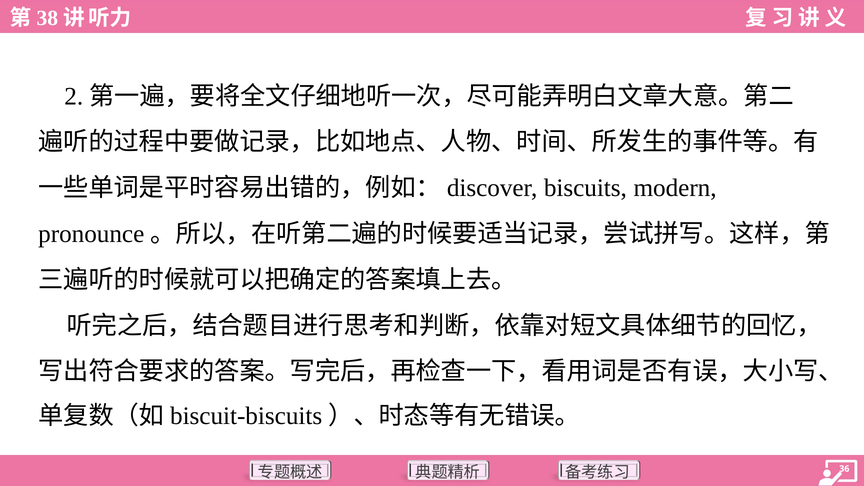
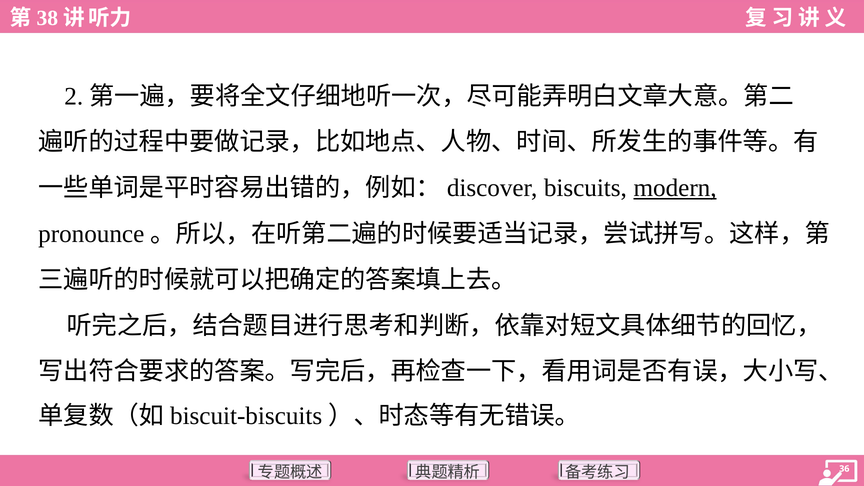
modern underline: none -> present
